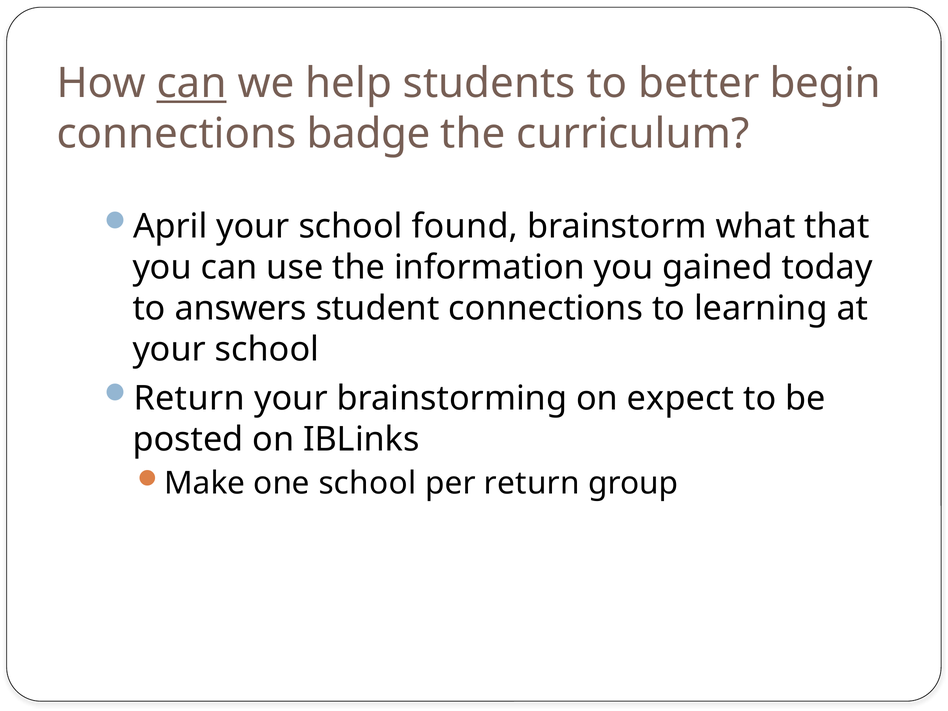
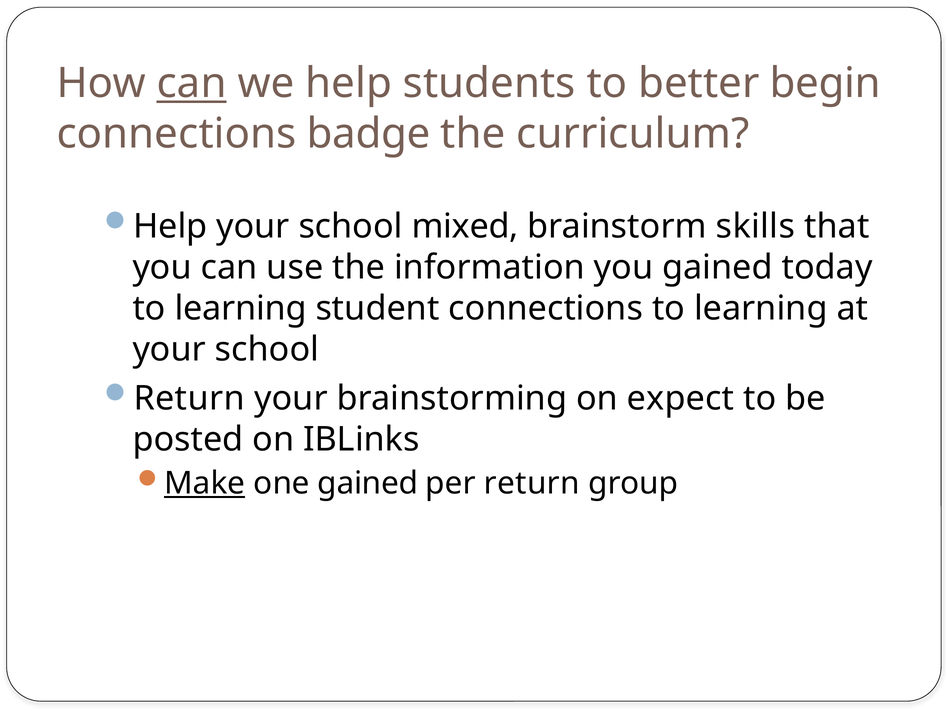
April at (170, 226): April -> Help
found: found -> mixed
what: what -> skills
answers at (241, 309): answers -> learning
Make underline: none -> present
one school: school -> gained
